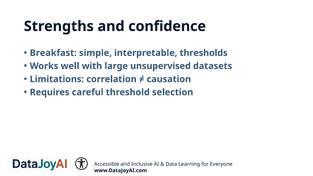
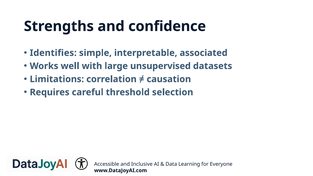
Breakfast: Breakfast -> Identifies
thresholds: thresholds -> associated
